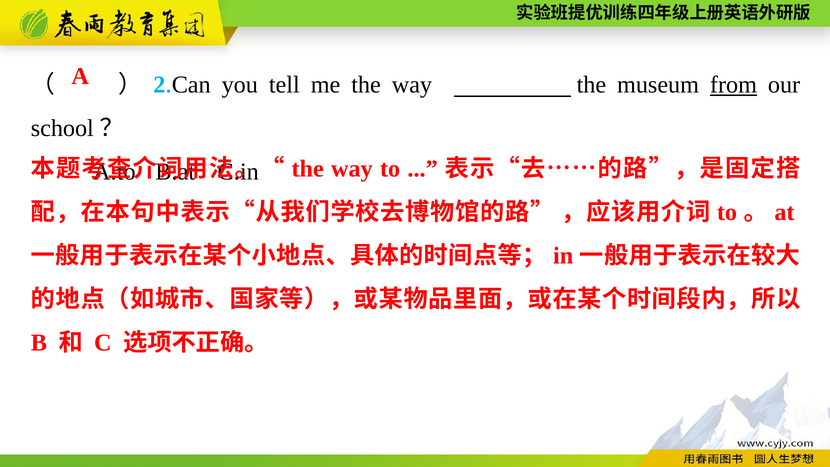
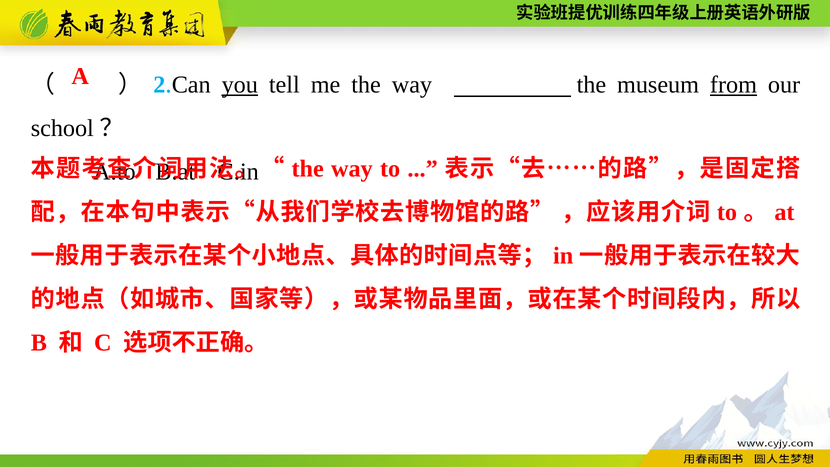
you underline: none -> present
